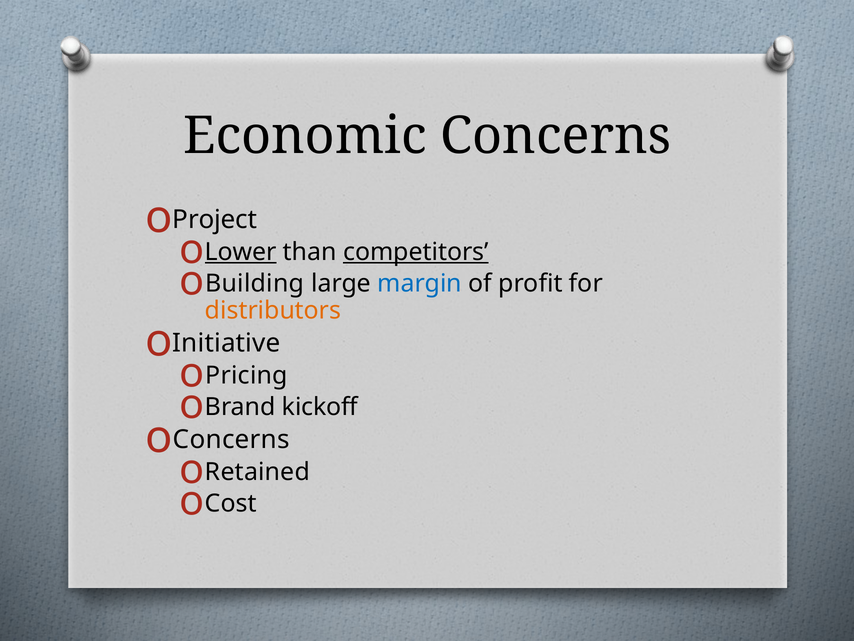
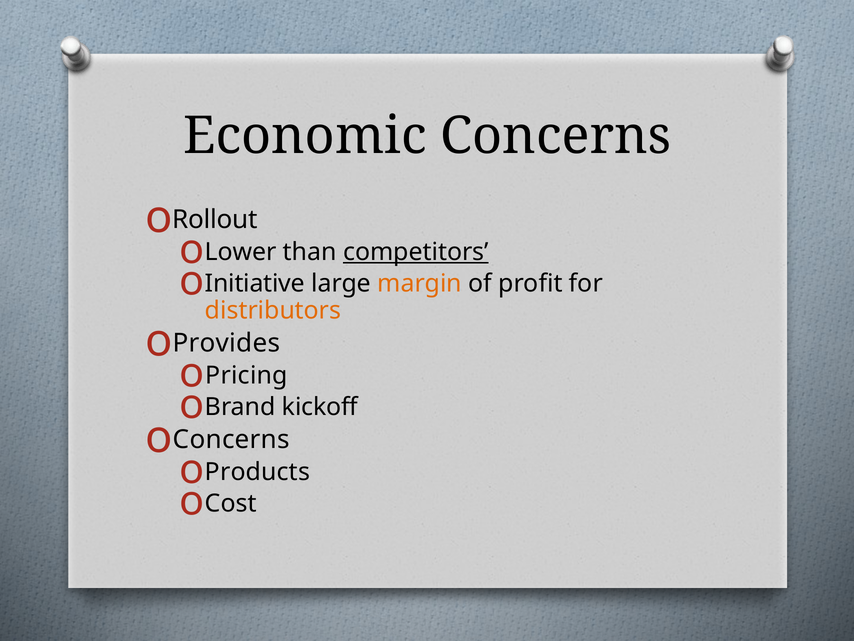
Project: Project -> Rollout
Lower underline: present -> none
Building: Building -> Initiative
margin colour: blue -> orange
Initiative: Initiative -> Provides
Retained: Retained -> Products
